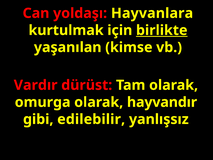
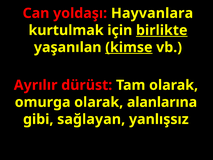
kimse underline: none -> present
Vardır: Vardır -> Ayrılır
hayvandır: hayvandır -> alanlarına
edilebilir: edilebilir -> sağlayan
